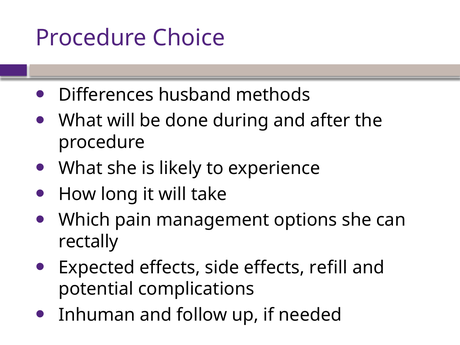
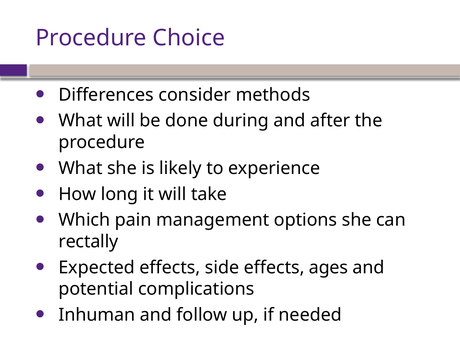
husband: husband -> consider
refill: refill -> ages
